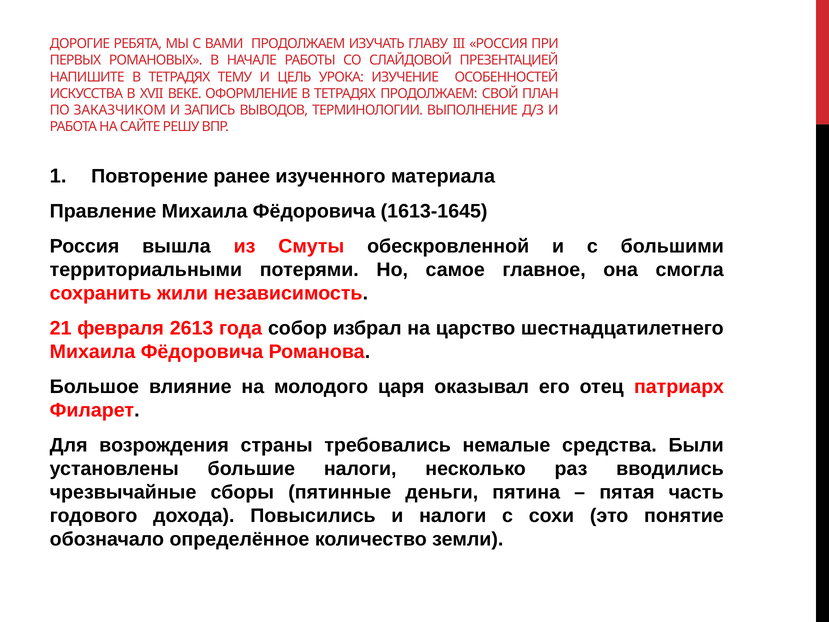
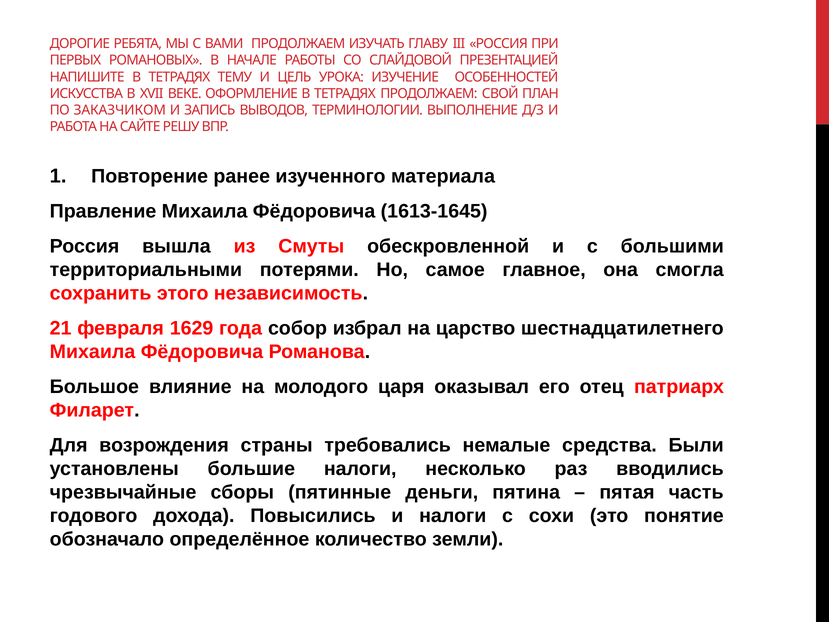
жили: жили -> этого
2613: 2613 -> 1629
